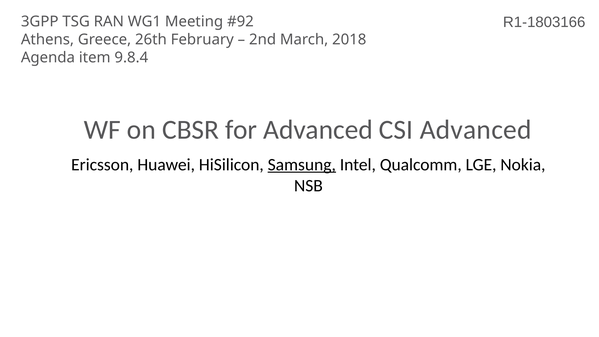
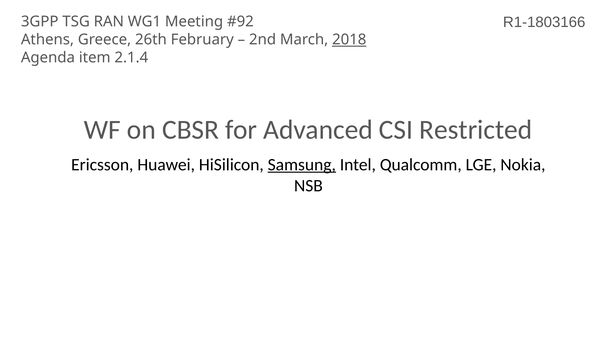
2018 underline: none -> present
9.8.4: 9.8.4 -> 2.1.4
CSI Advanced: Advanced -> Restricted
